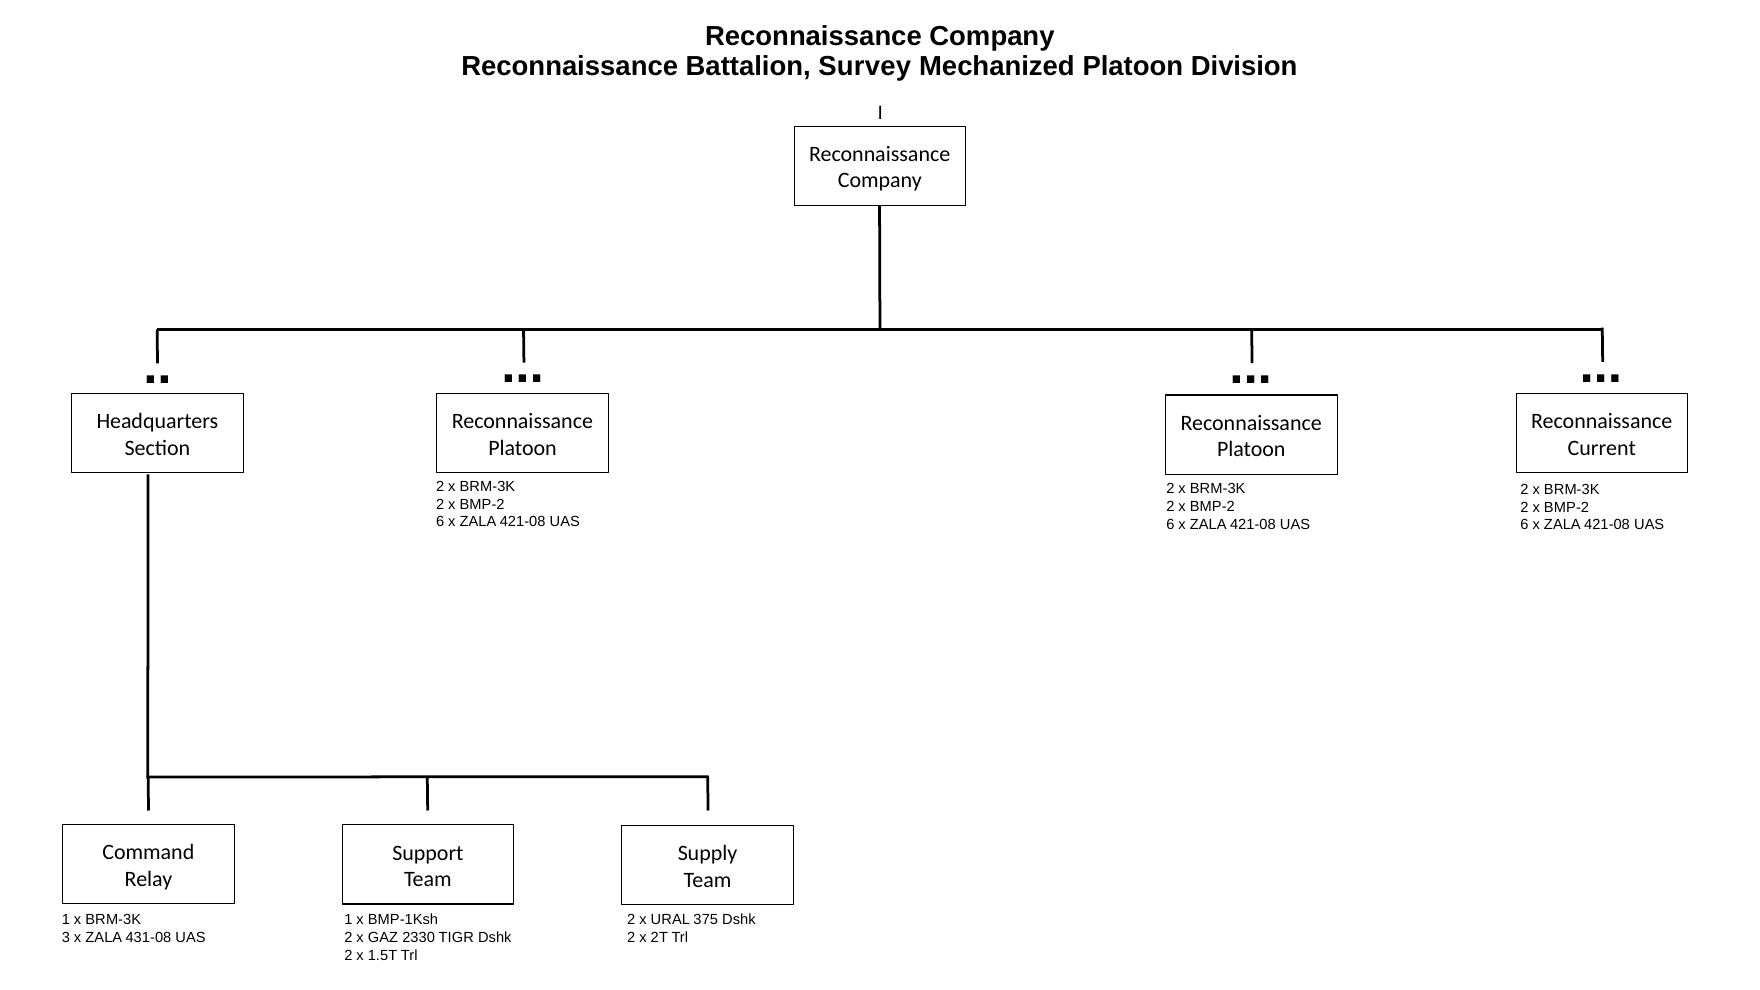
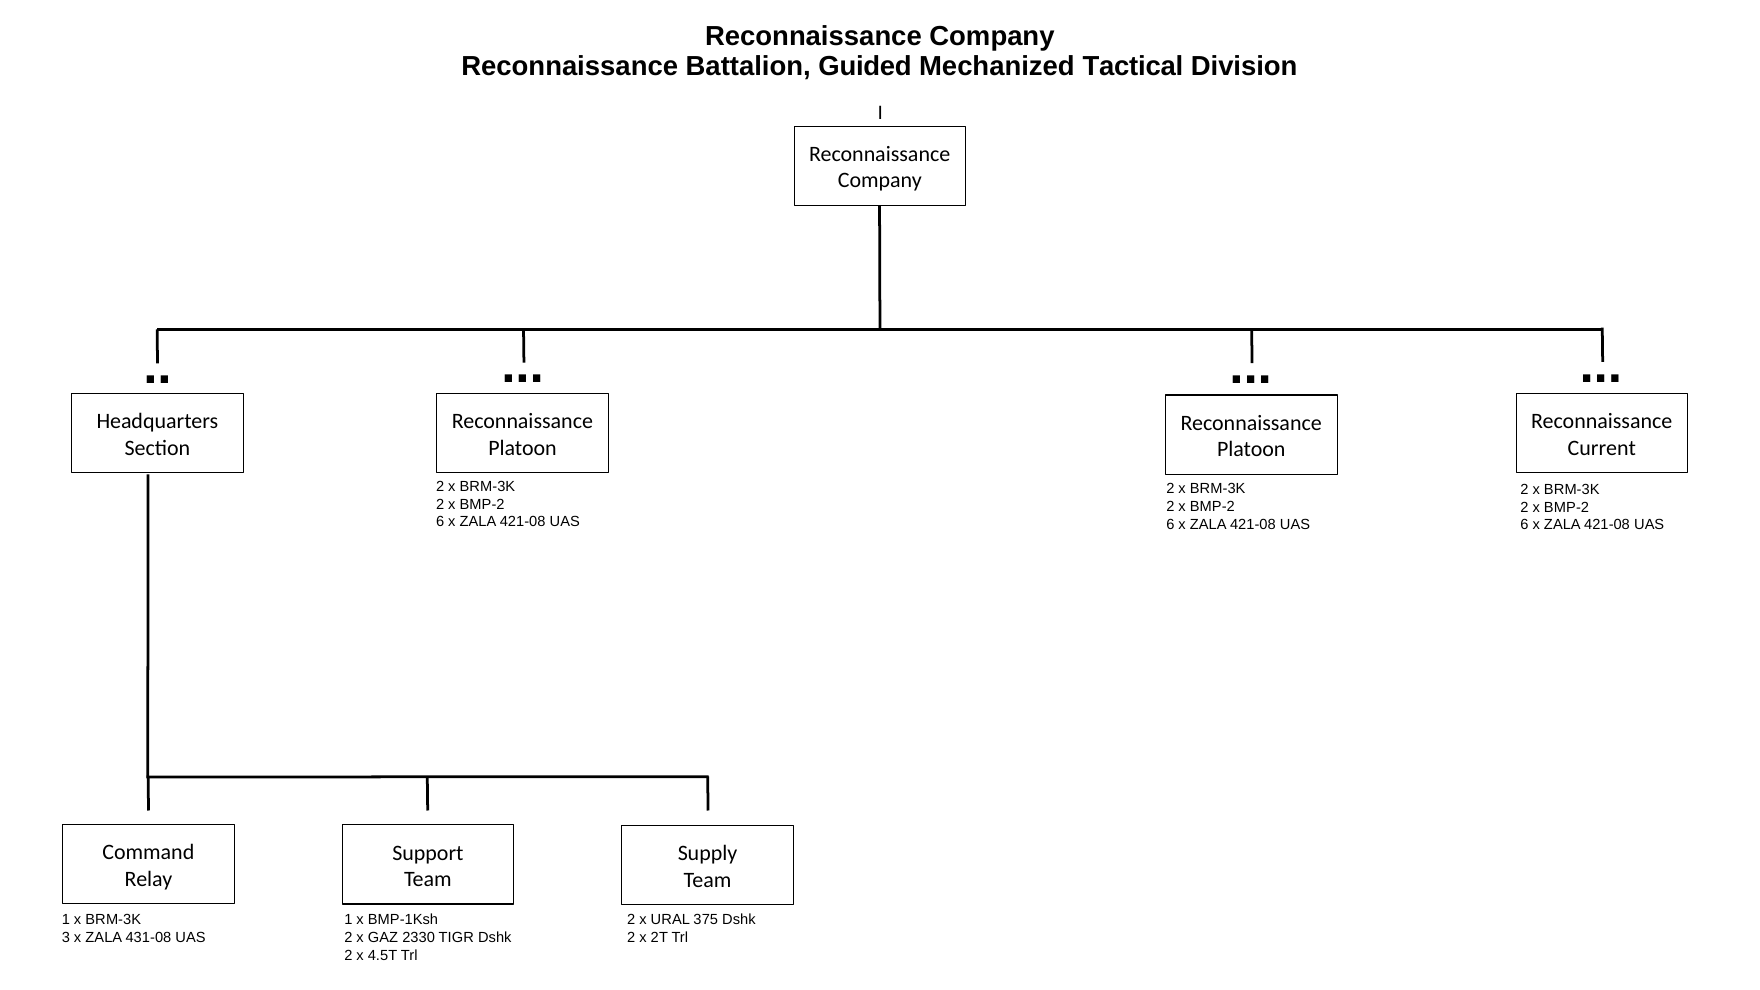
Survey: Survey -> Guided
Mechanized Platoon: Platoon -> Tactical
1.5T: 1.5T -> 4.5T
